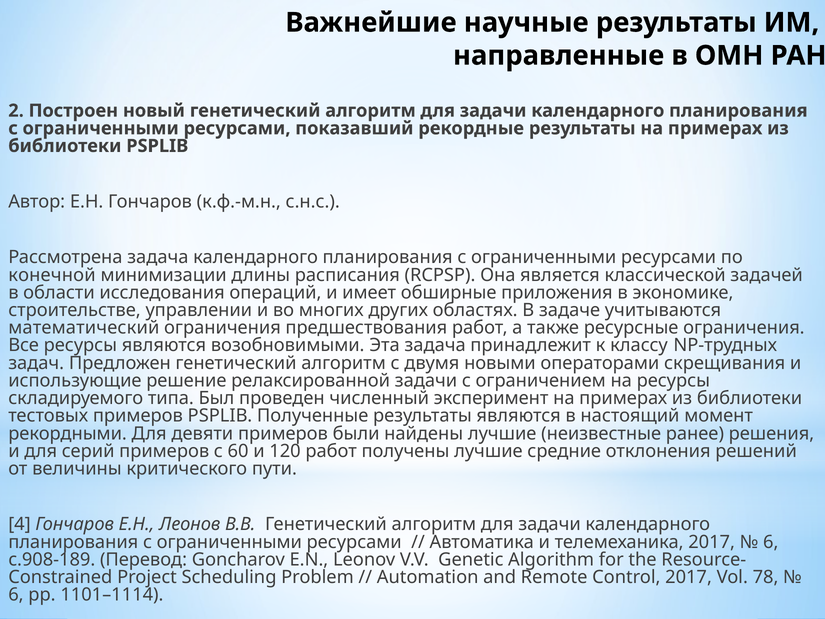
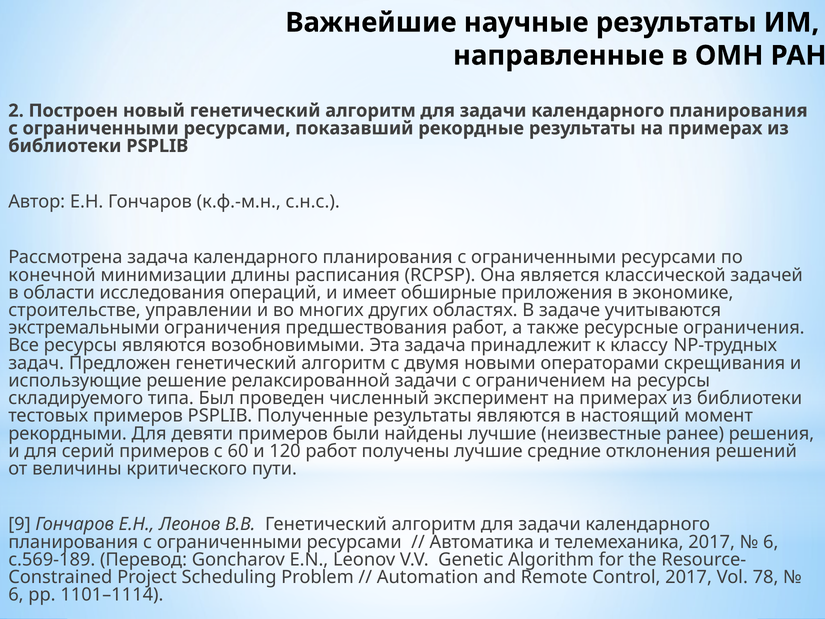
математический: математический -> экстремальными
4: 4 -> 9
c.908-189: c.908-189 -> c.569-189
